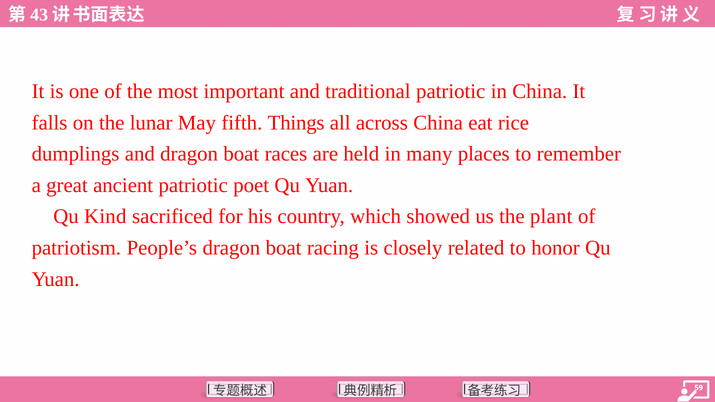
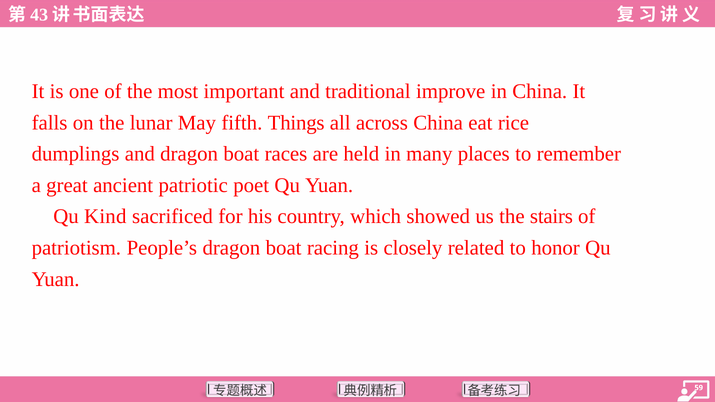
traditional patriotic: patriotic -> improve
plant: plant -> stairs
